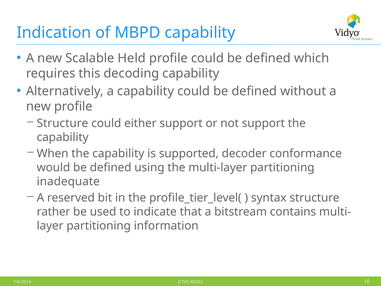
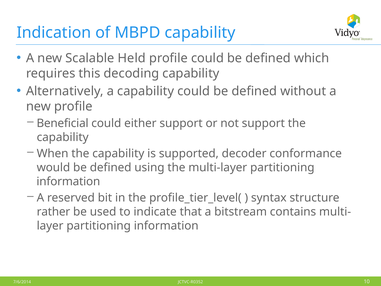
Structure at (62, 123): Structure -> Beneficial
inadequate at (68, 181): inadequate -> information
